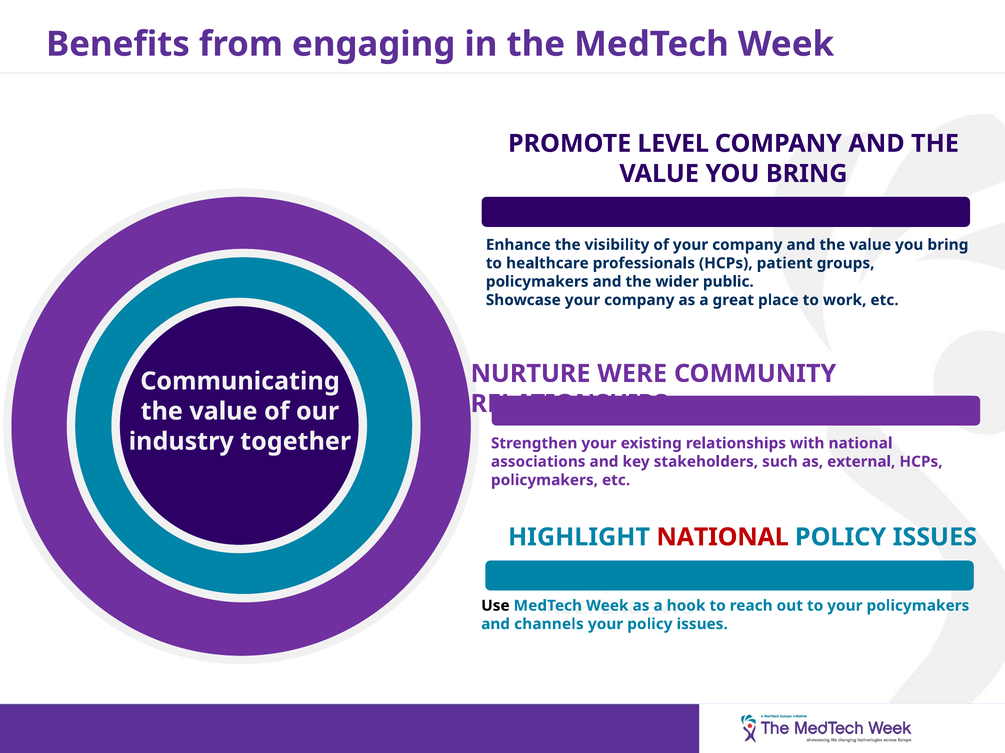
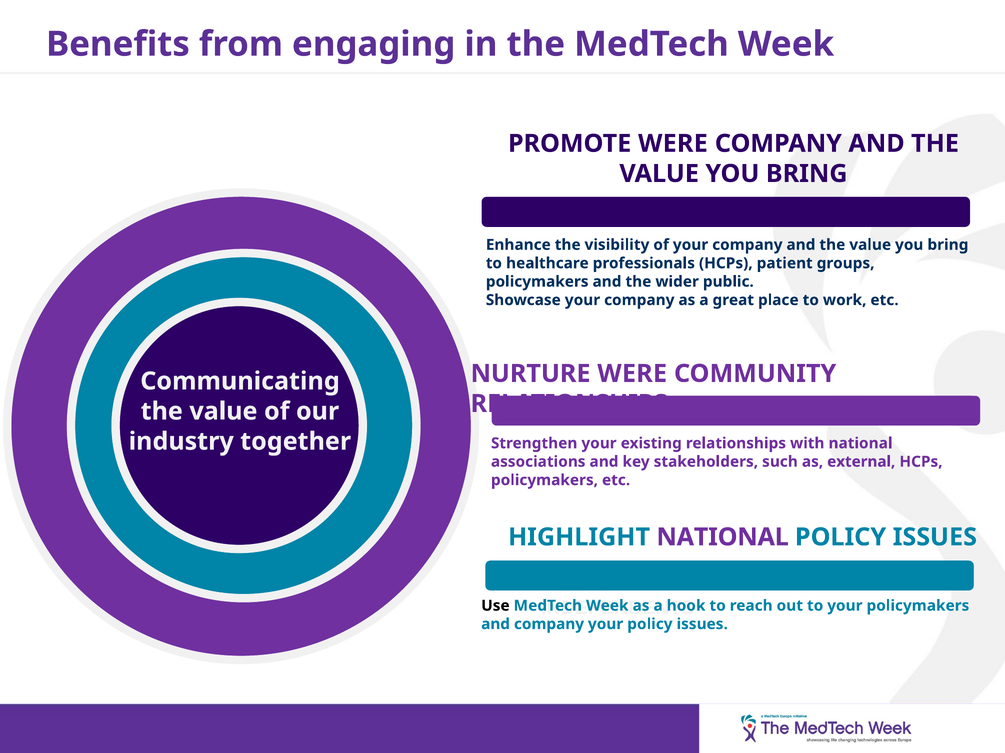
PROMOTE LEVEL: LEVEL -> WERE
NATIONAL at (723, 538) colour: red -> purple
and channels: channels -> company
